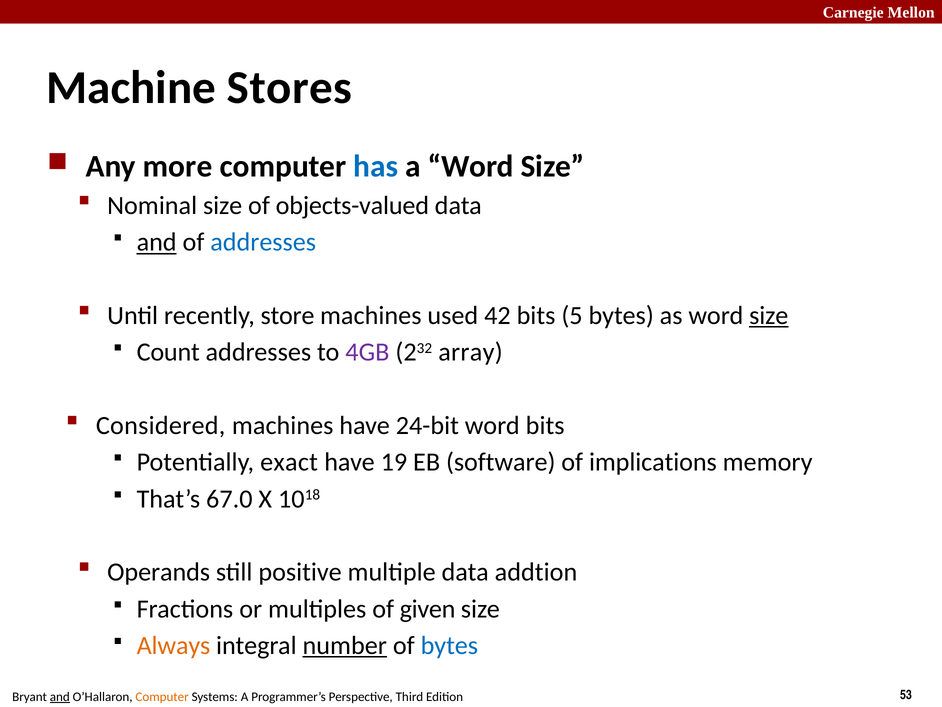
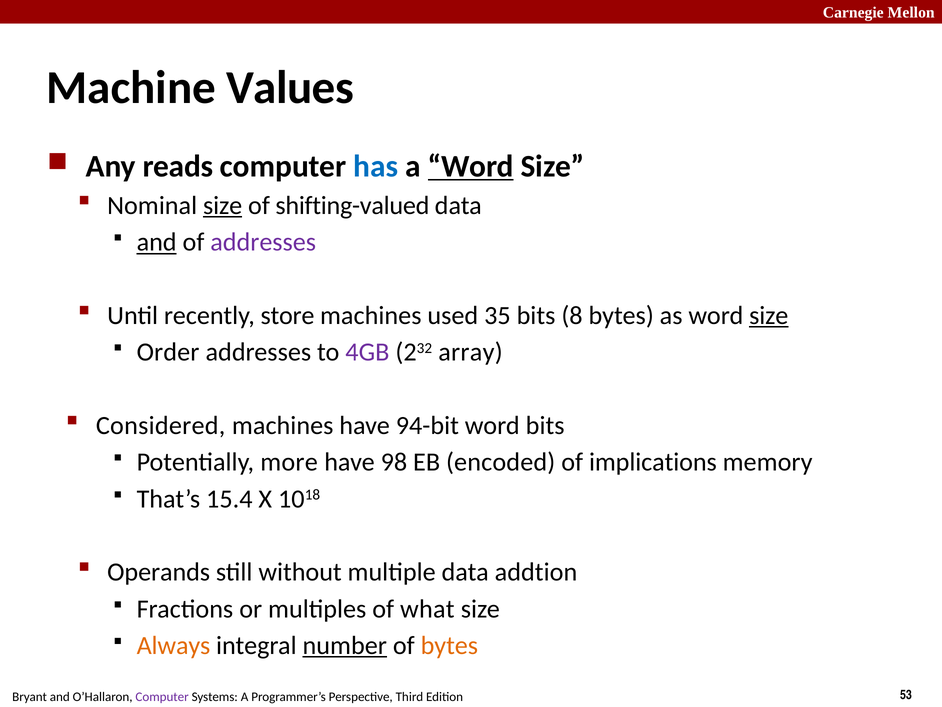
Stores: Stores -> Values
more: more -> reads
Word at (471, 166) underline: none -> present
size at (223, 205) underline: none -> present
objects-valued: objects-valued -> shifting-valued
addresses at (263, 242) colour: blue -> purple
42: 42 -> 35
5: 5 -> 8
Count: Count -> Order
24-bit: 24-bit -> 94-bit
exact: exact -> more
19: 19 -> 98
software: software -> encoded
67.0: 67.0 -> 15.4
positive: positive -> without
given: given -> what
bytes at (449, 645) colour: blue -> orange
and at (60, 696) underline: present -> none
Computer at (162, 696) colour: orange -> purple
